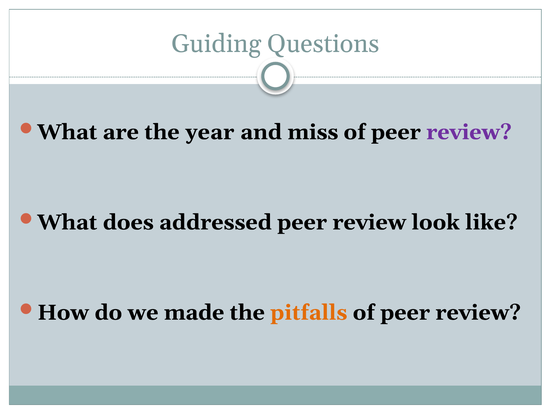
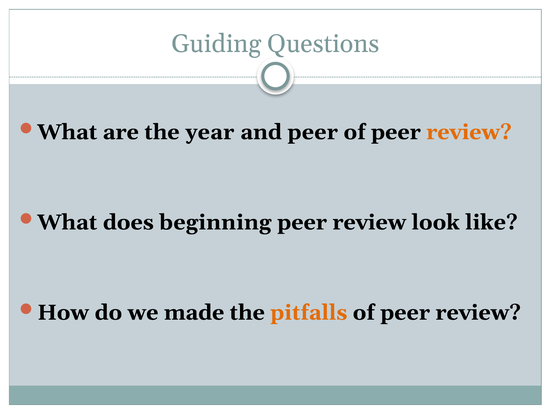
and miss: miss -> peer
review at (469, 132) colour: purple -> orange
addressed: addressed -> beginning
